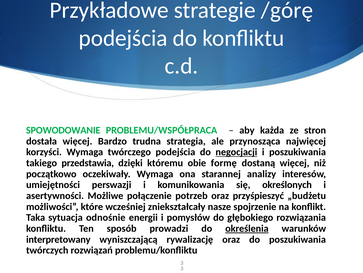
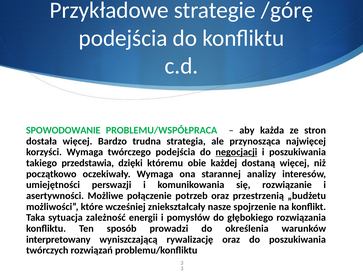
formę: formę -> każdej
określonych: określonych -> rozwiązanie
przyśpieszyć: przyśpieszyć -> przestrzenią
odnośnie: odnośnie -> zależność
określenia underline: present -> none
